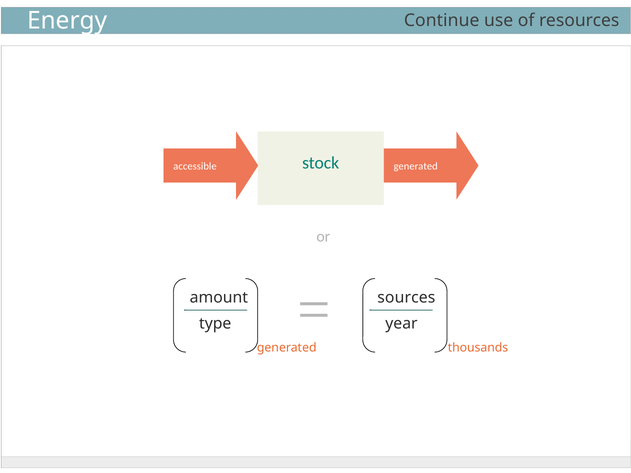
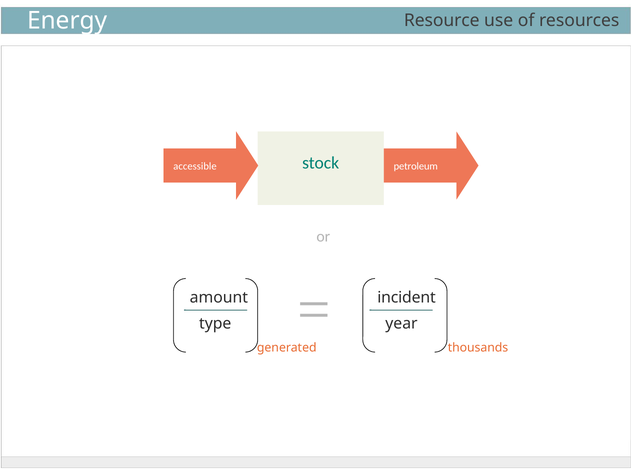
Continue: Continue -> Resource
generated at (416, 166): generated -> petroleum
sources: sources -> incident
